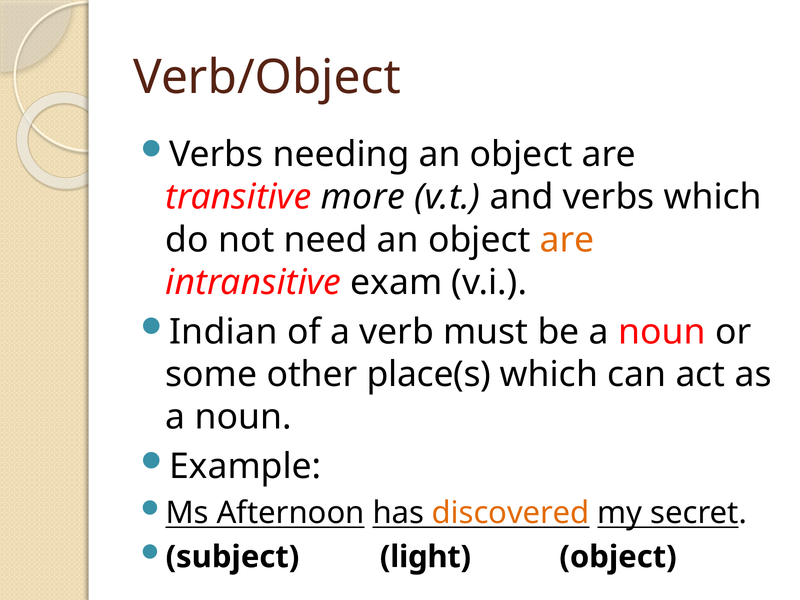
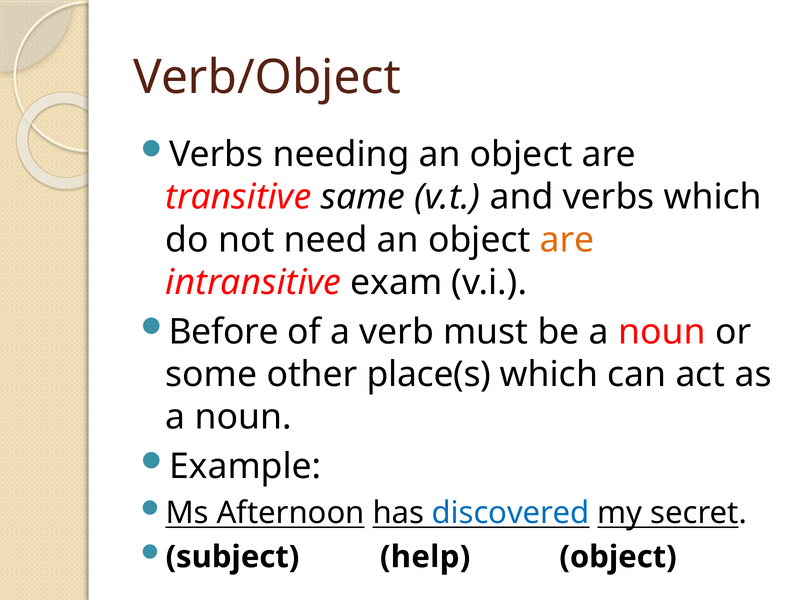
more: more -> same
Indian: Indian -> Before
discovered colour: orange -> blue
light: light -> help
